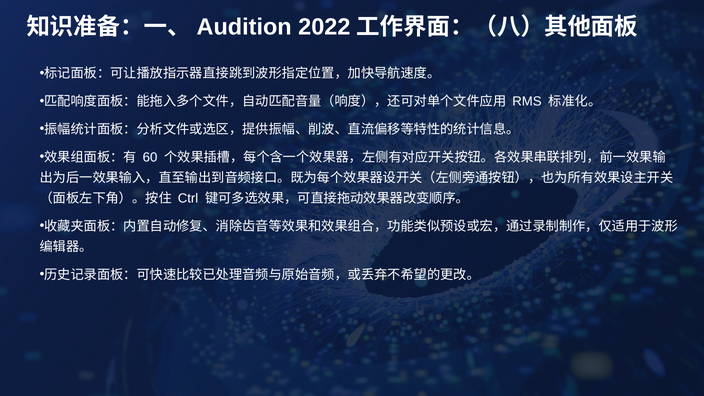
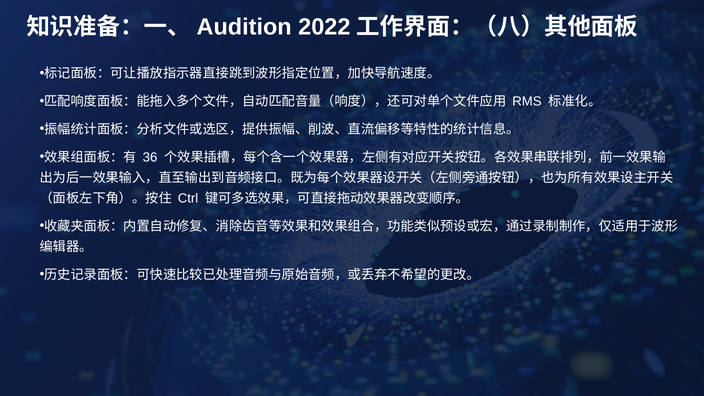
60: 60 -> 36
